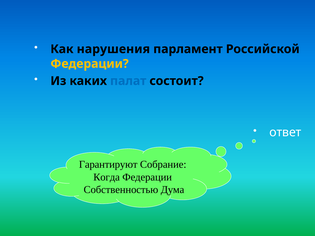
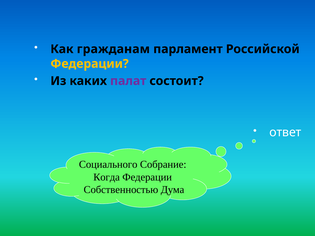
нарушения: нарушения -> гражданам
палат colour: blue -> purple
Гарантируют: Гарантируют -> Социального
